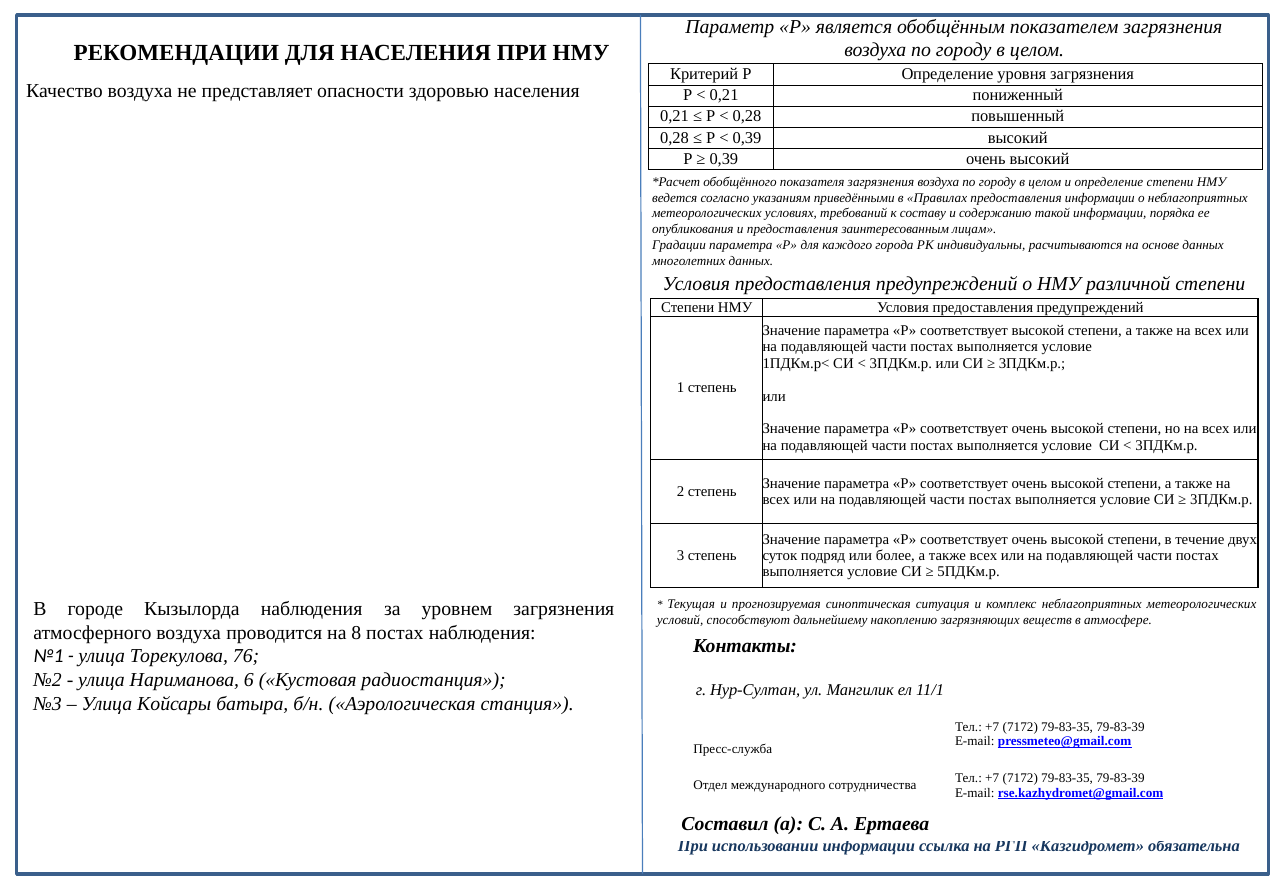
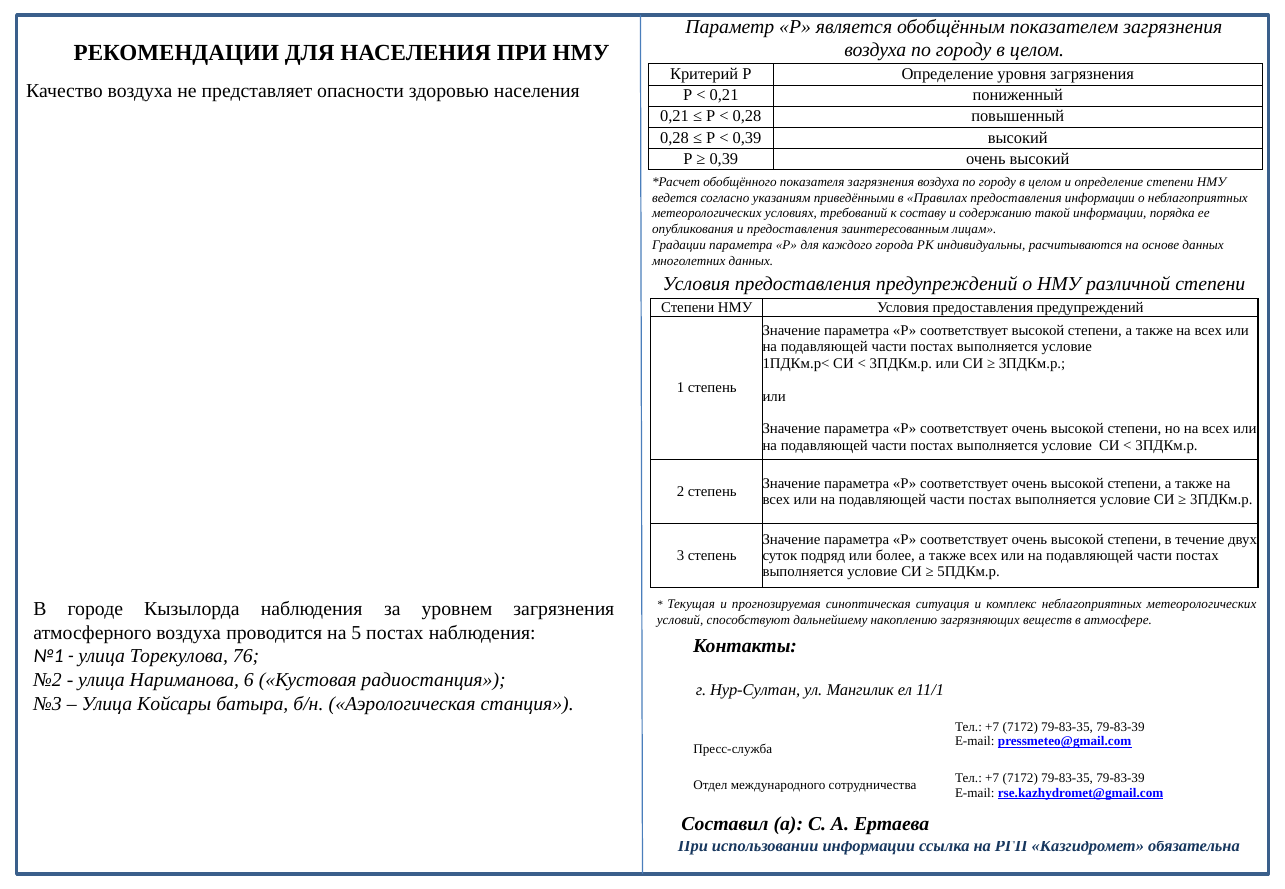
8: 8 -> 5
